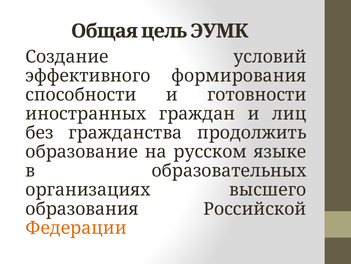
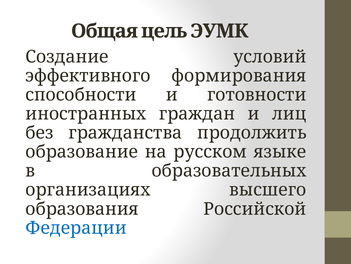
Федерации colour: orange -> blue
